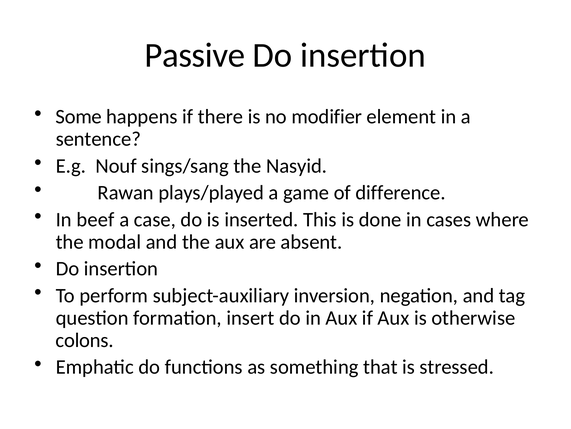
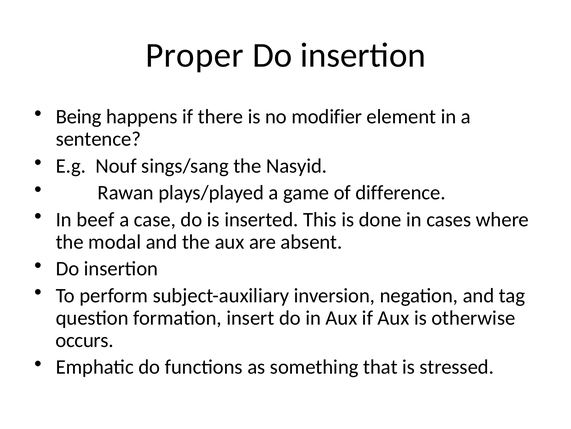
Passive: Passive -> Proper
Some: Some -> Being
colons: colons -> occurs
